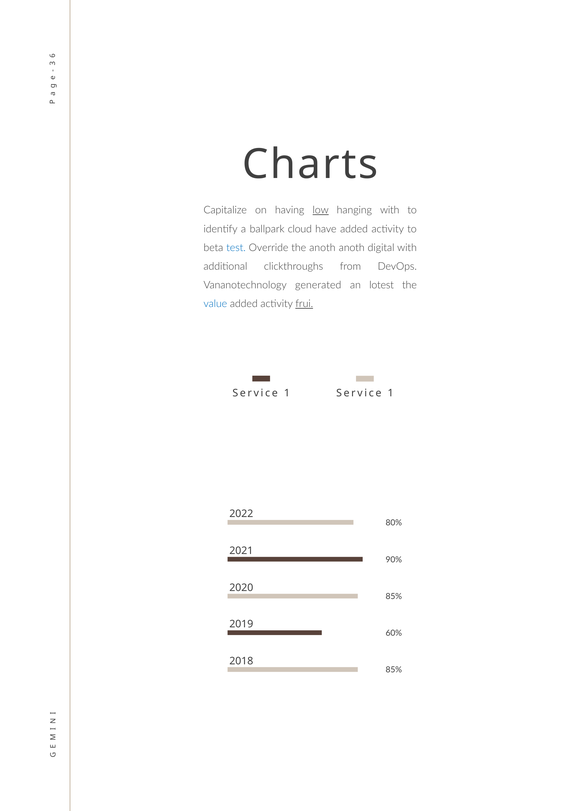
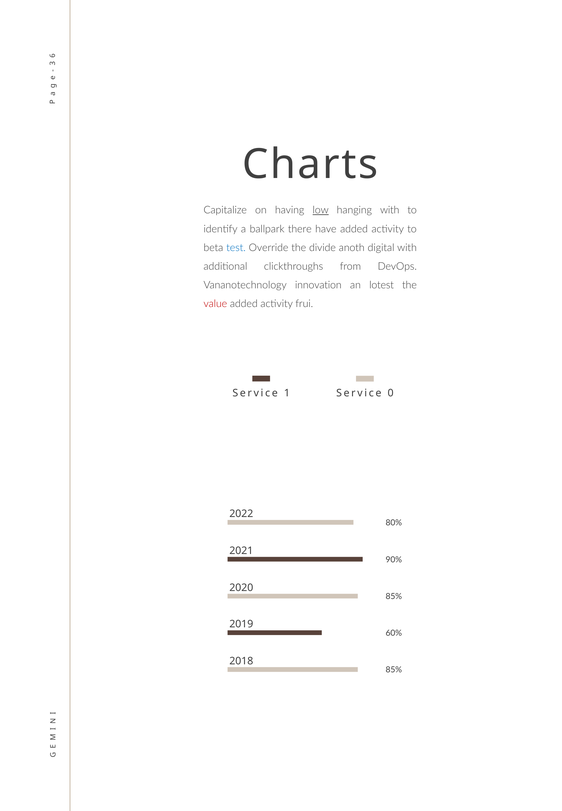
cloud: cloud -> there
the anoth: anoth -> divide
generated: generated -> innovation
value colour: blue -> red
frui underline: present -> none
1 Service 1: 1 -> 0
